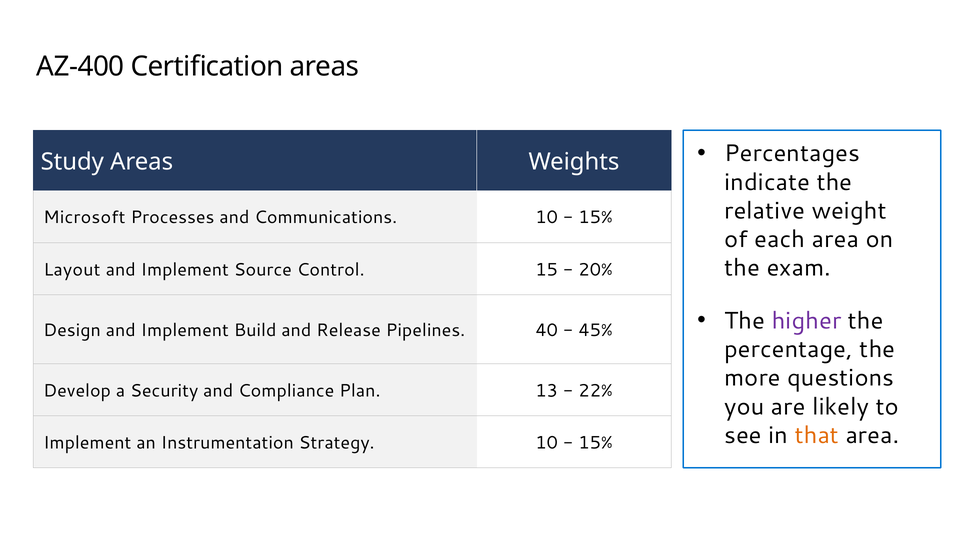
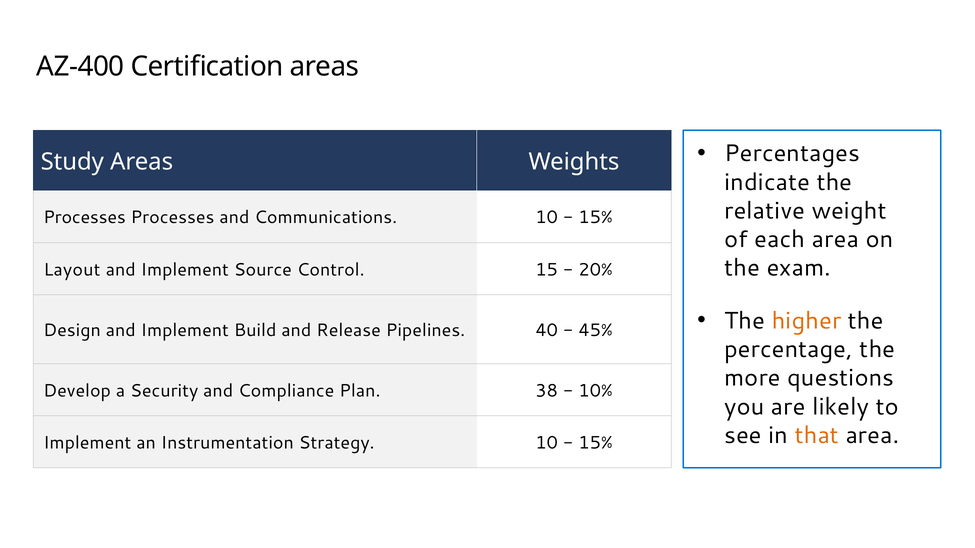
Microsoft at (84, 218): Microsoft -> Processes
higher colour: purple -> orange
13: 13 -> 38
22%: 22% -> 10%
